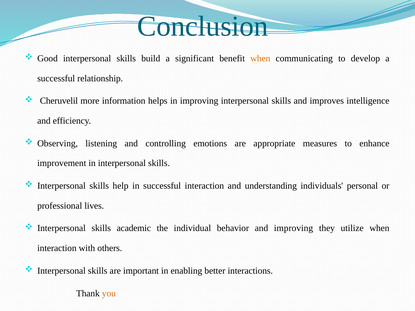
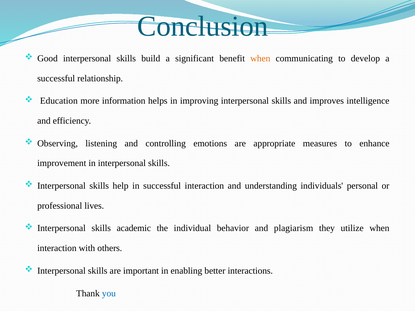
Cheruvelil: Cheruvelil -> Education
and improving: improving -> plagiarism
you colour: orange -> blue
